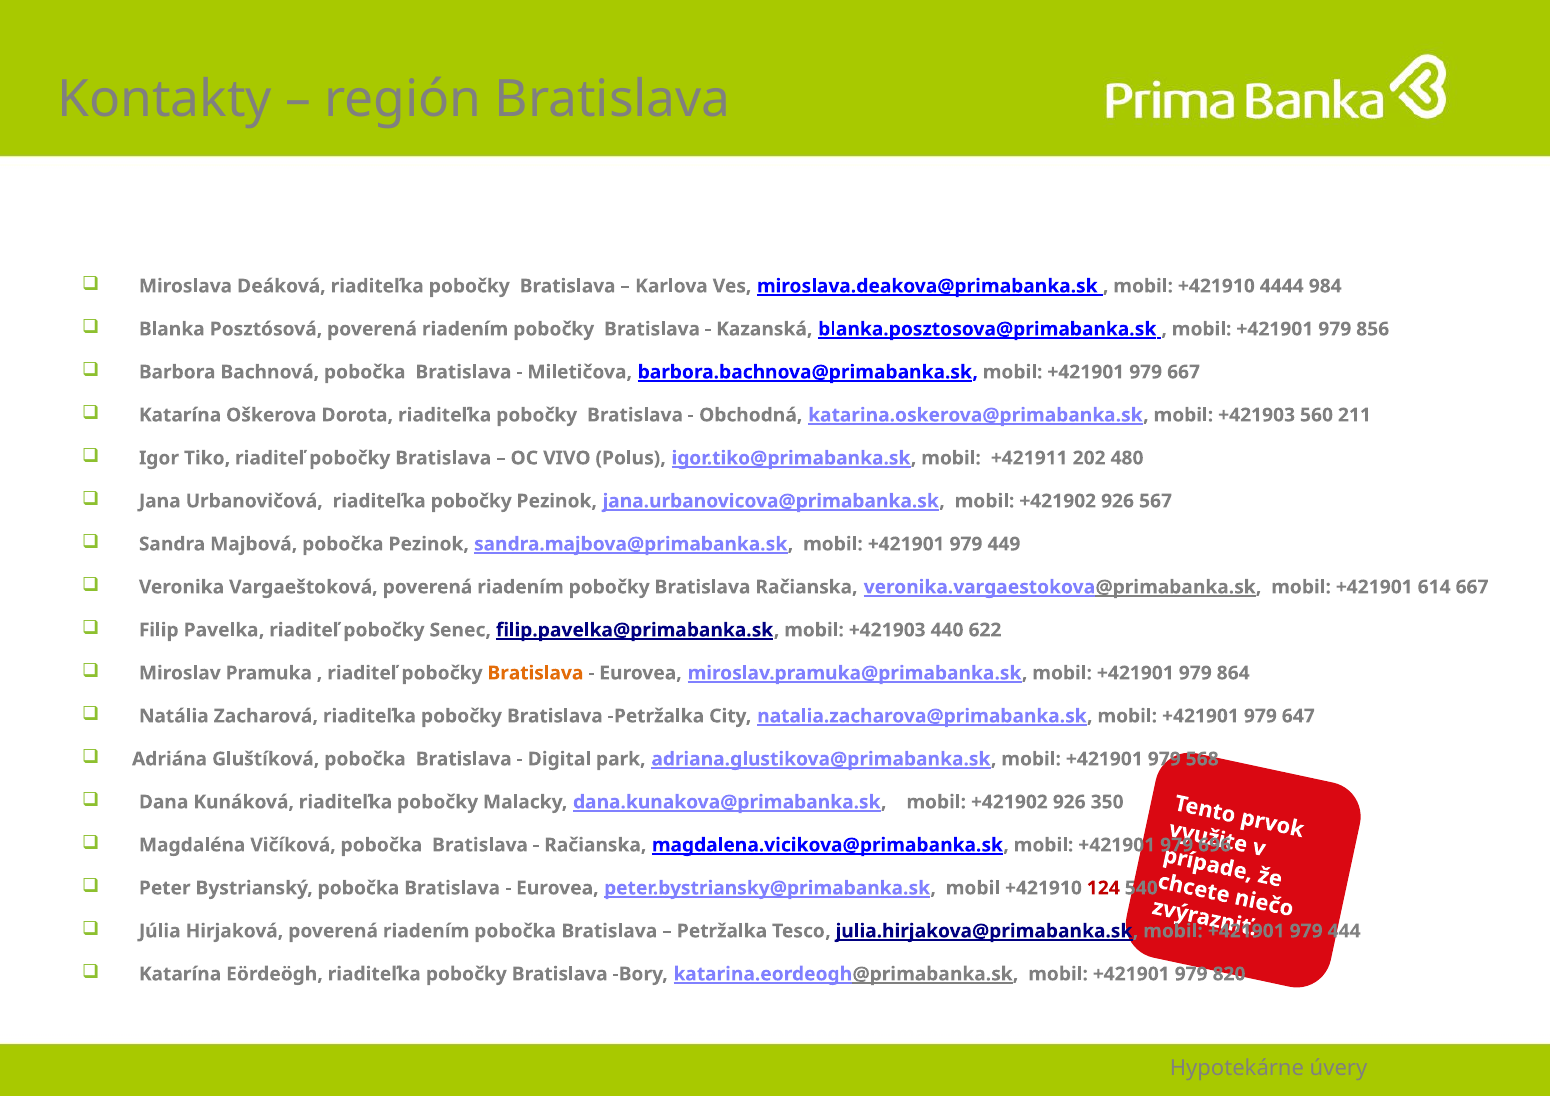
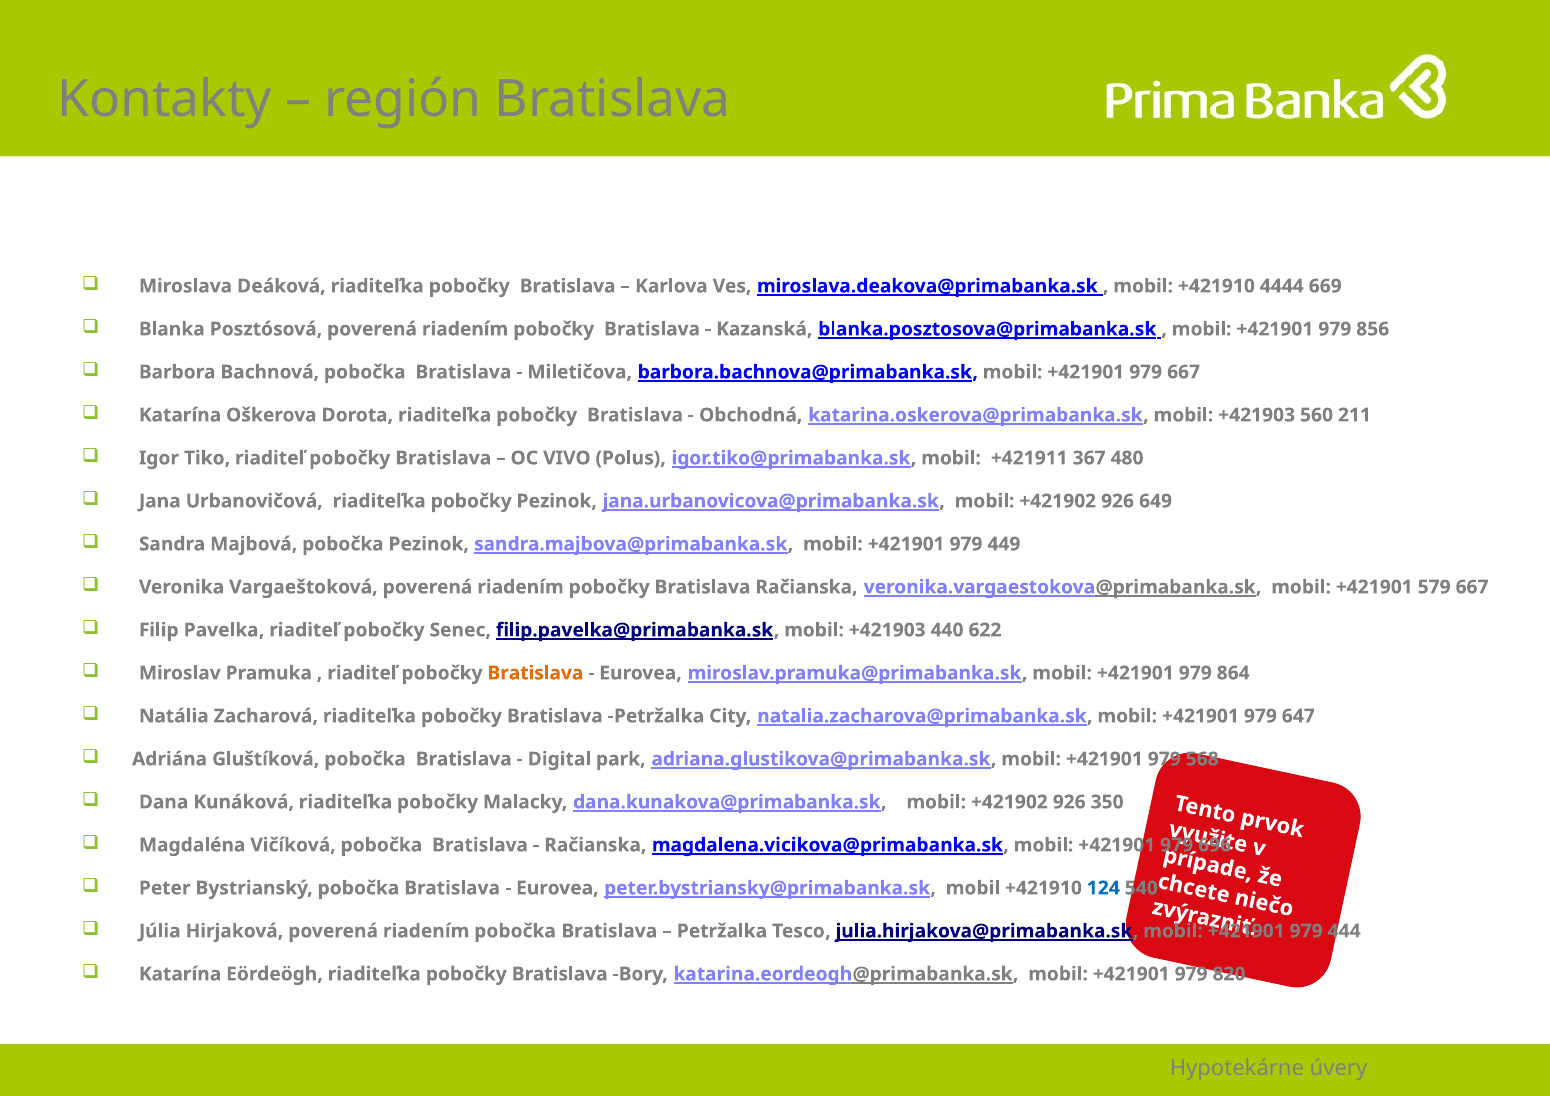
984: 984 -> 669
202: 202 -> 367
567: 567 -> 649
614: 614 -> 579
124 colour: red -> blue
